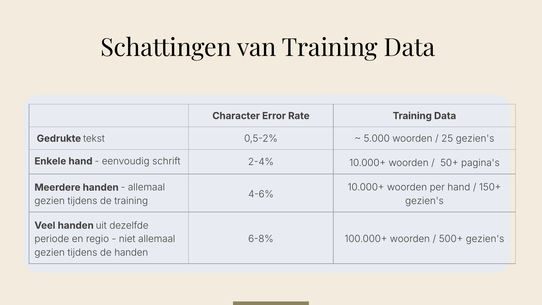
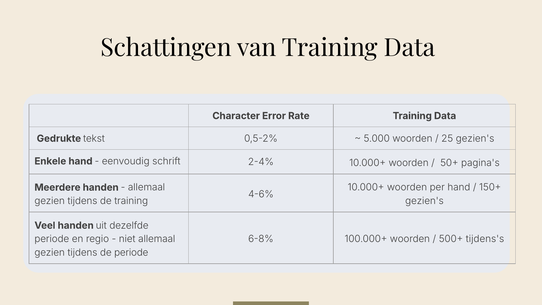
500+ gezien's: gezien's -> tijdens's
de handen: handen -> periode
